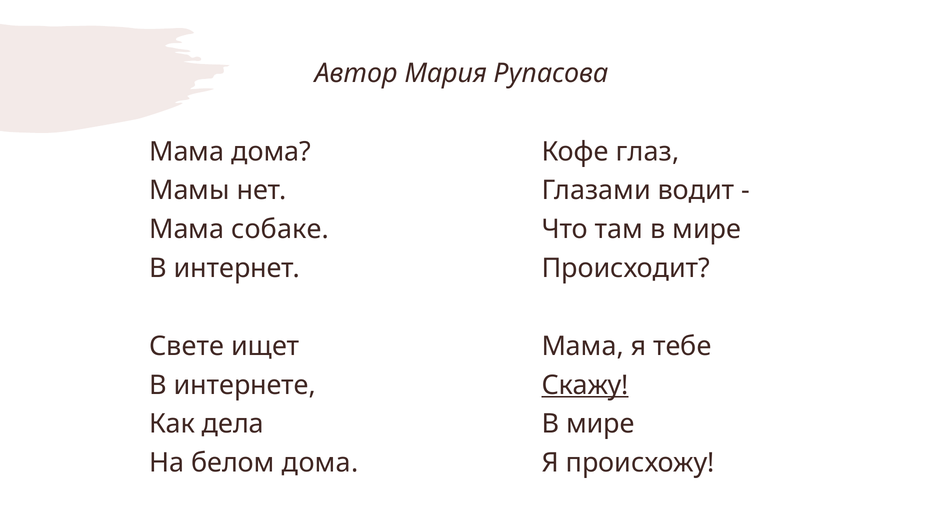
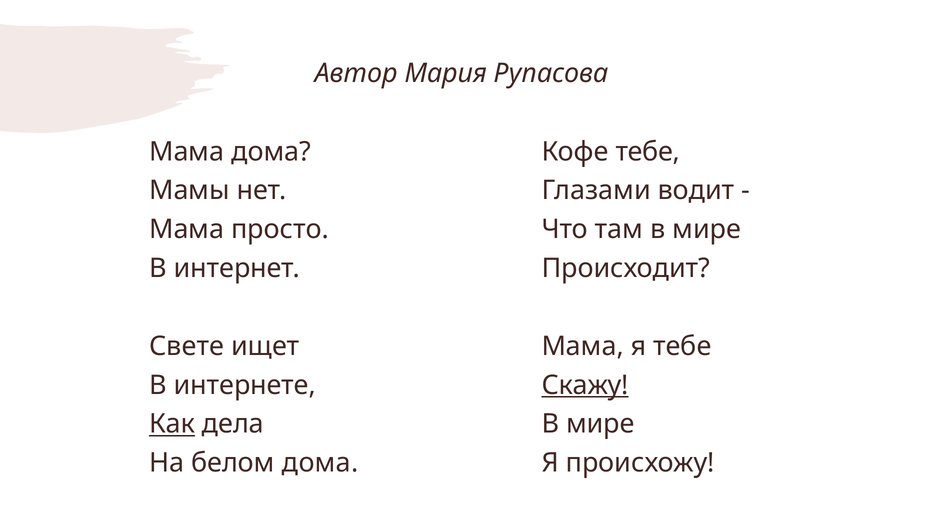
Кофе глаз: глаз -> тебе
собаке: собаке -> просто
Как underline: none -> present
